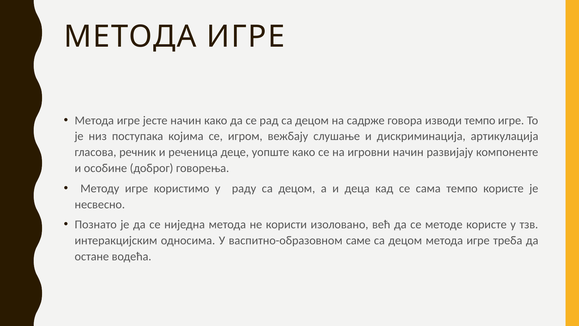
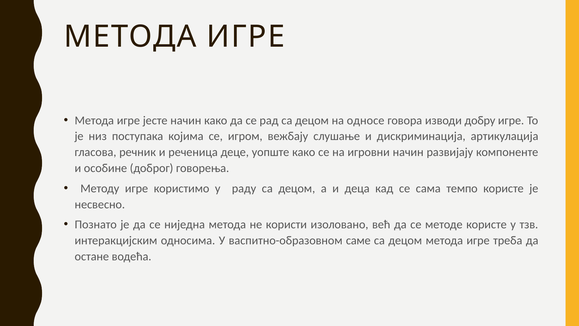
садрже: садрже -> односе
изводи темпо: темпо -> добру
